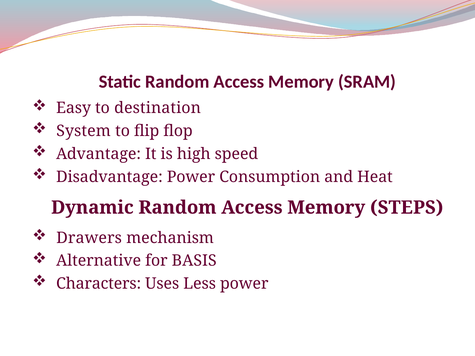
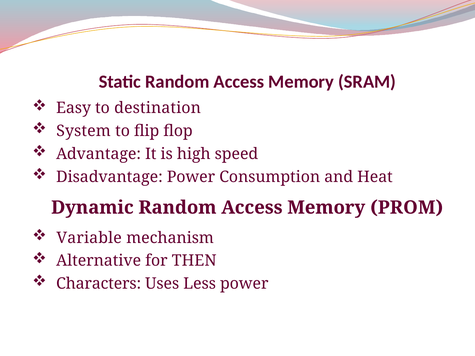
STEPS: STEPS -> PROM
Drawers: Drawers -> Variable
BASIS: BASIS -> THEN
